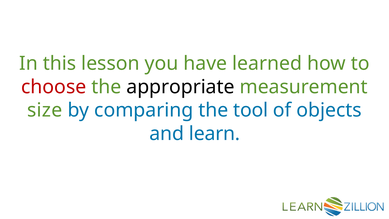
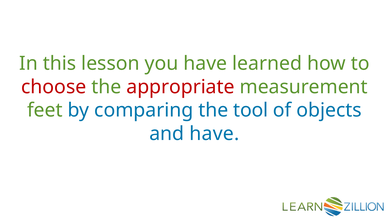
appropriate colour: black -> red
size: size -> feet
and learn: learn -> have
